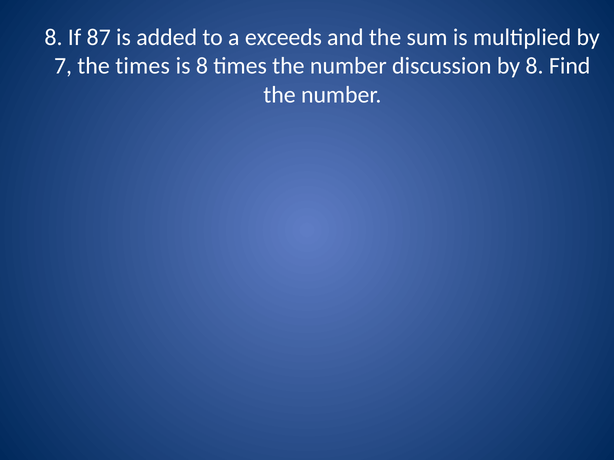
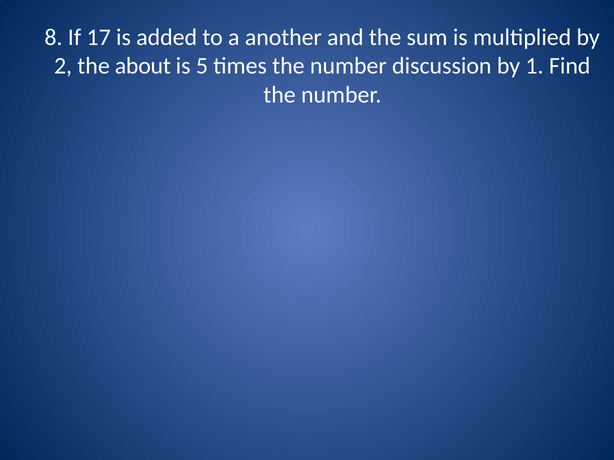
87: 87 -> 17
exceeds: exceeds -> another
7: 7 -> 2
the times: times -> about
is 8: 8 -> 5
by 8: 8 -> 1
